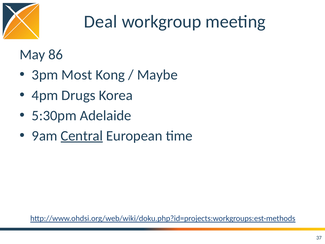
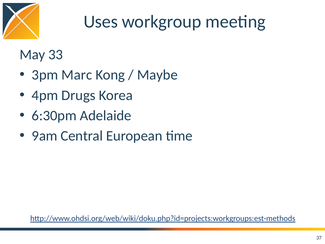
Deal: Deal -> Uses
86: 86 -> 33
Most: Most -> Marc
5:30pm: 5:30pm -> 6:30pm
Central underline: present -> none
